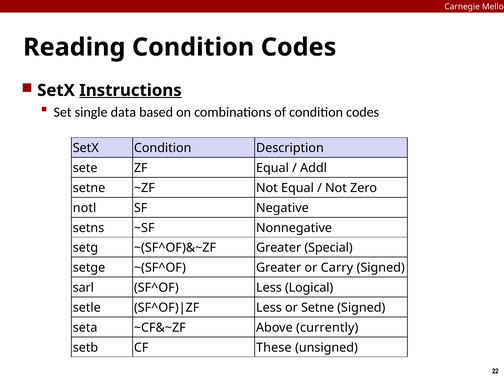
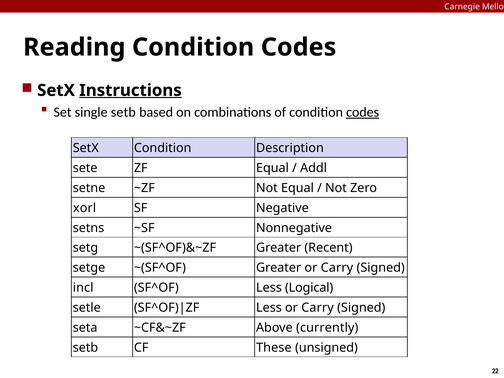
single data: data -> setb
codes at (363, 112) underline: none -> present
notl: notl -> xorl
Special: Special -> Recent
sarl: sarl -> incl
Less or Setne: Setne -> Carry
